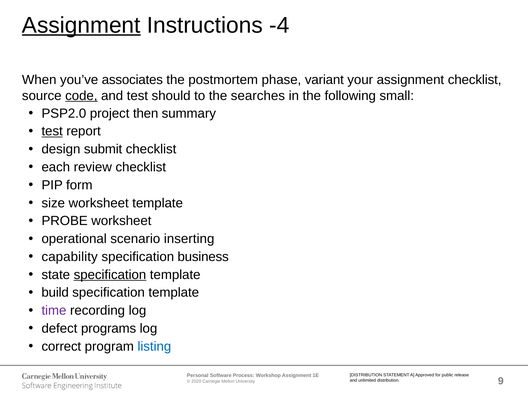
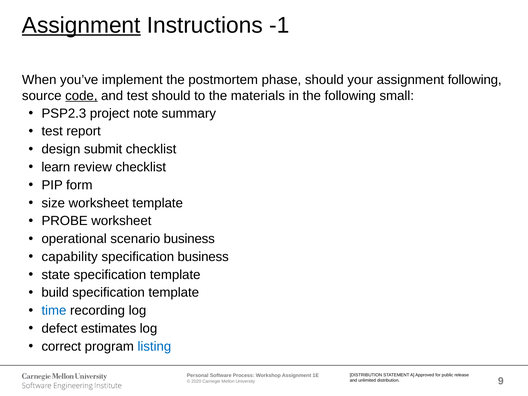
-4: -4 -> -1
associates: associates -> implement
phase variant: variant -> should
assignment checklist: checklist -> following
searches: searches -> materials
PSP2.0: PSP2.0 -> PSP2.3
then: then -> note
test at (52, 131) underline: present -> none
each: each -> learn
scenario inserting: inserting -> business
specification at (110, 275) underline: present -> none
time colour: purple -> blue
programs: programs -> estimates
